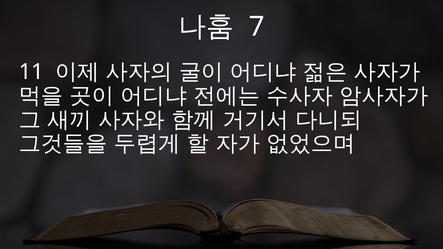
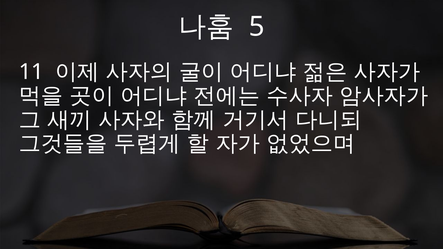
7: 7 -> 5
